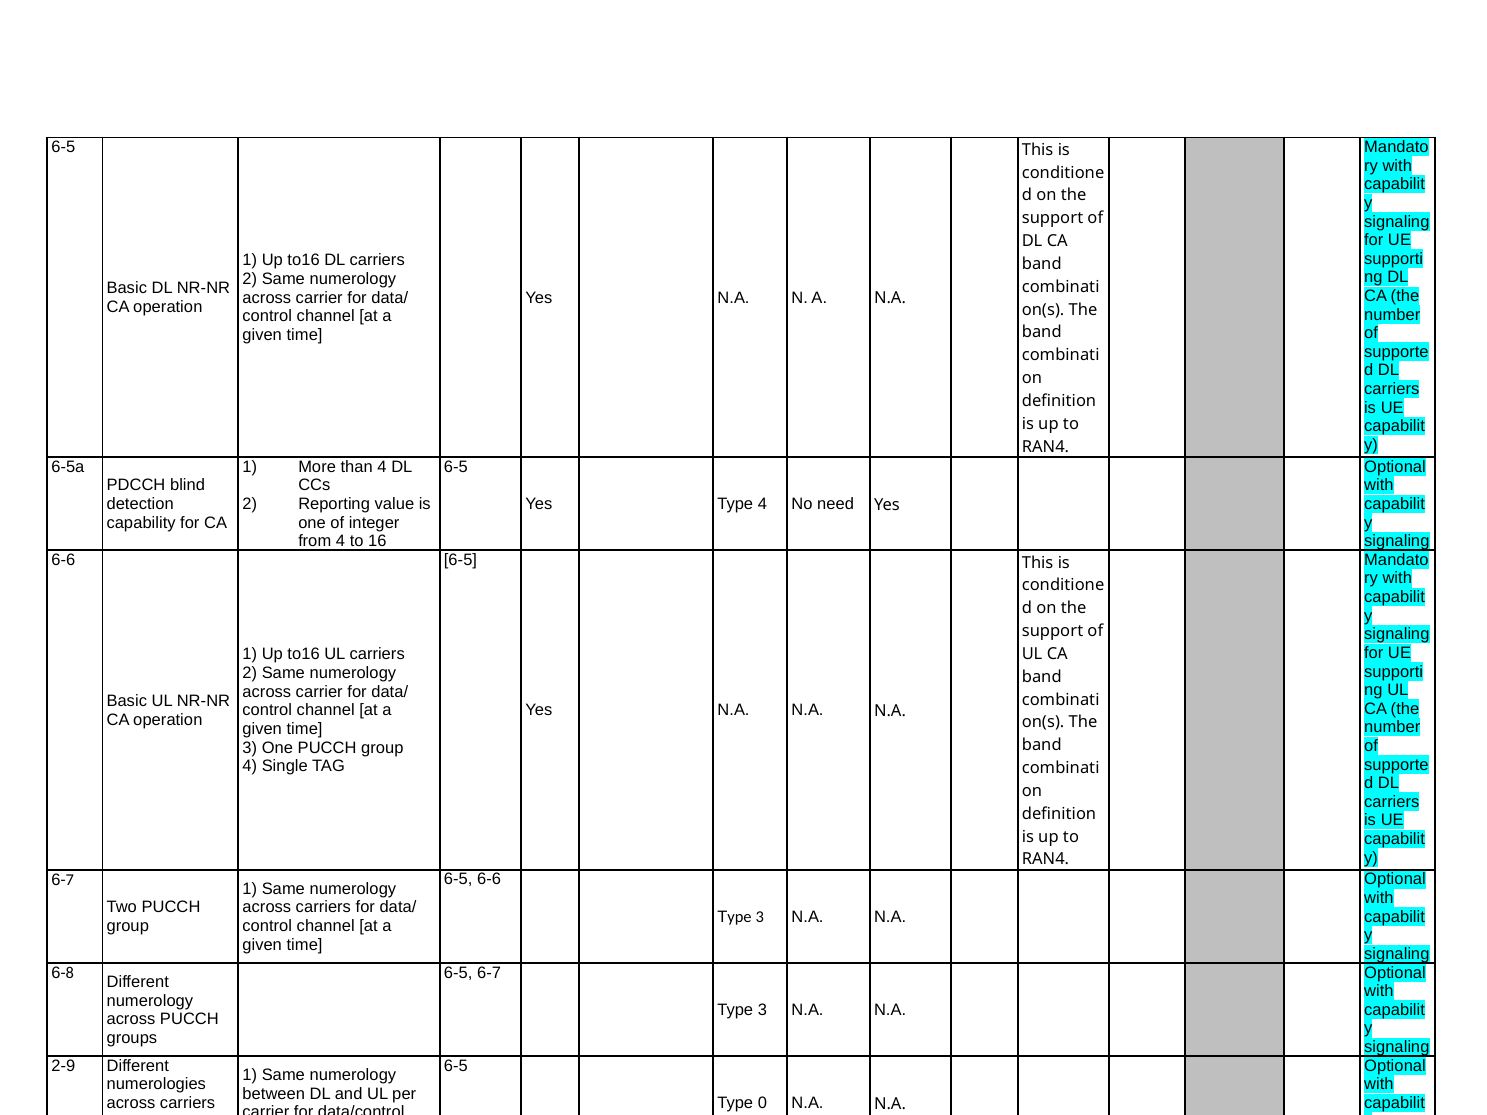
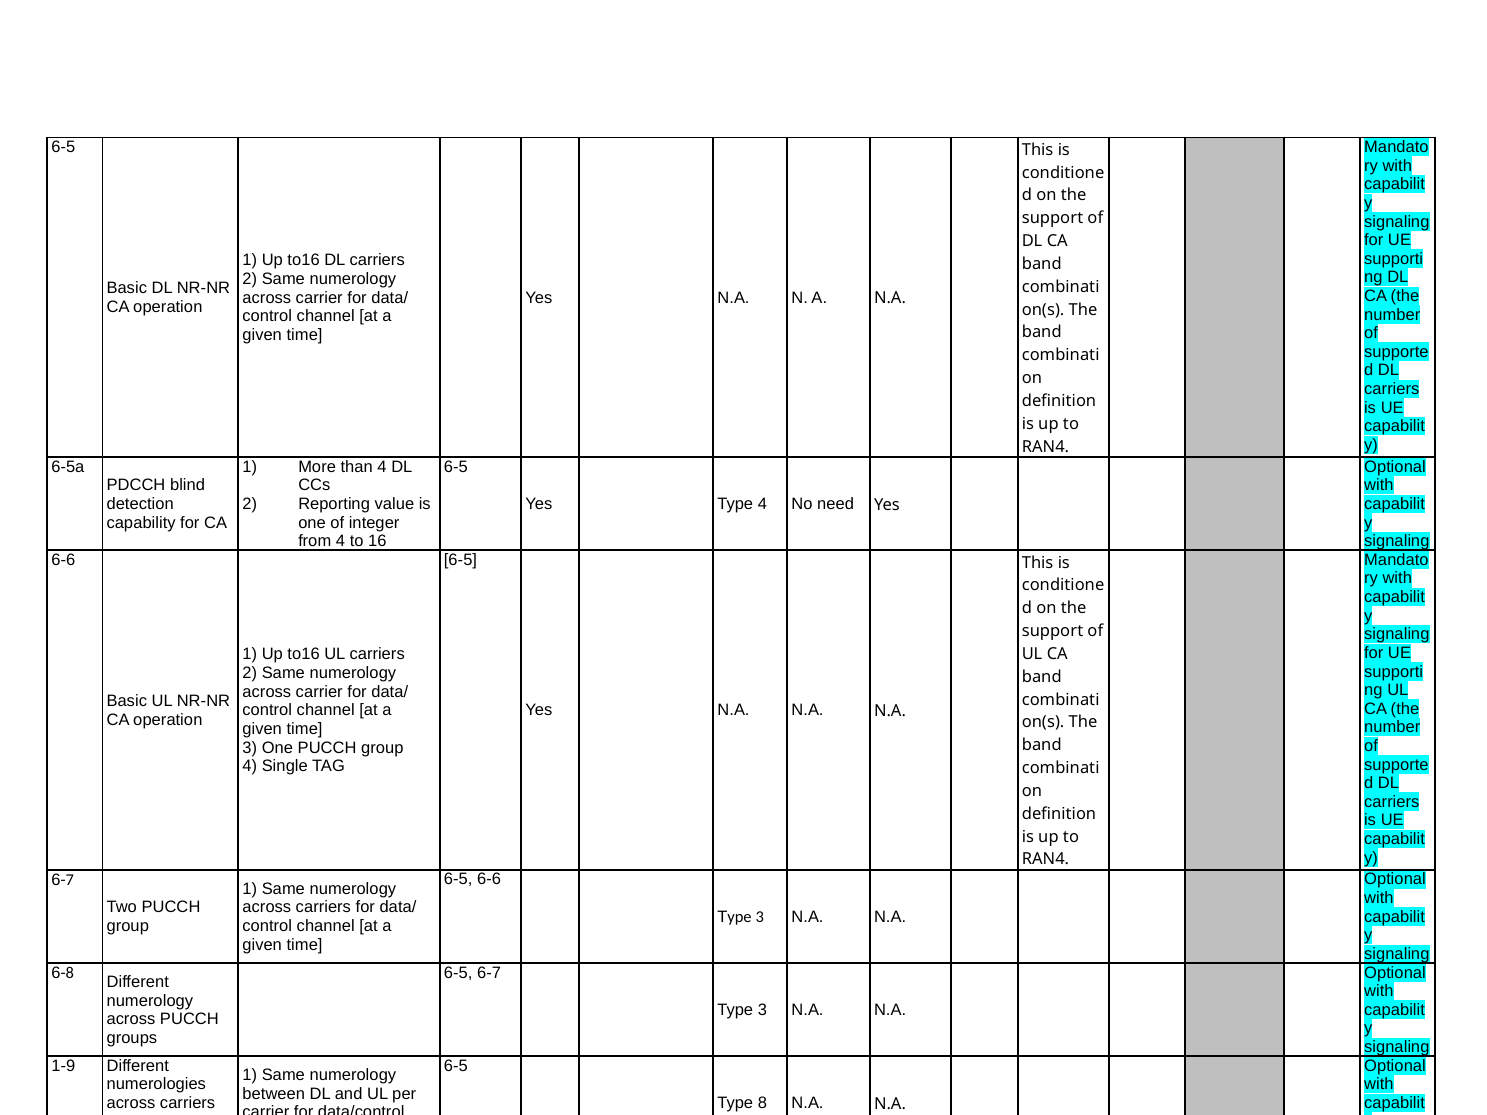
2-9: 2-9 -> 1-9
0: 0 -> 8
